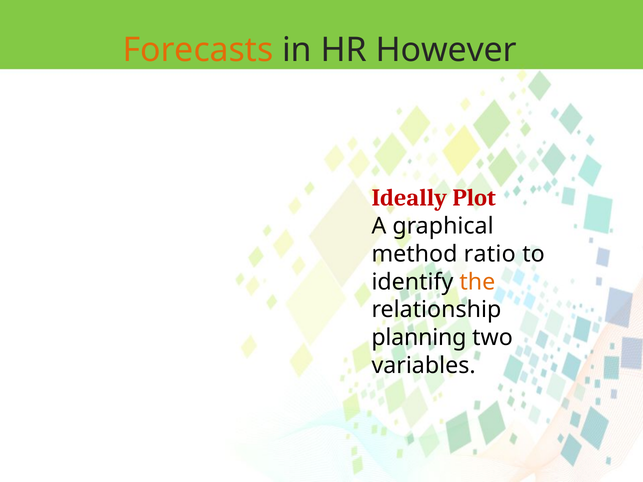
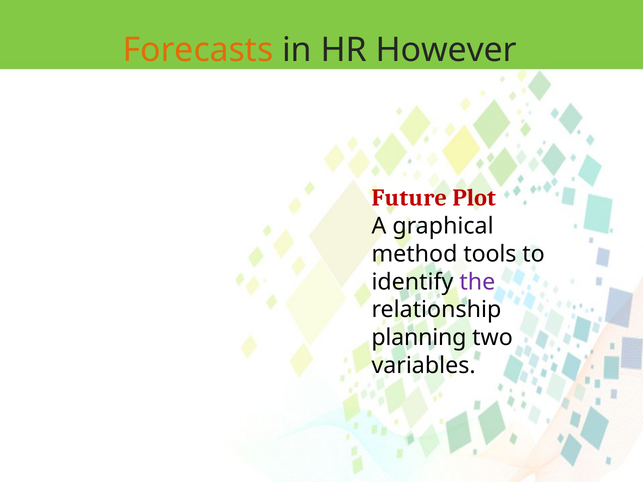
Ideally: Ideally -> Future
ratio: ratio -> tools
the colour: orange -> purple
